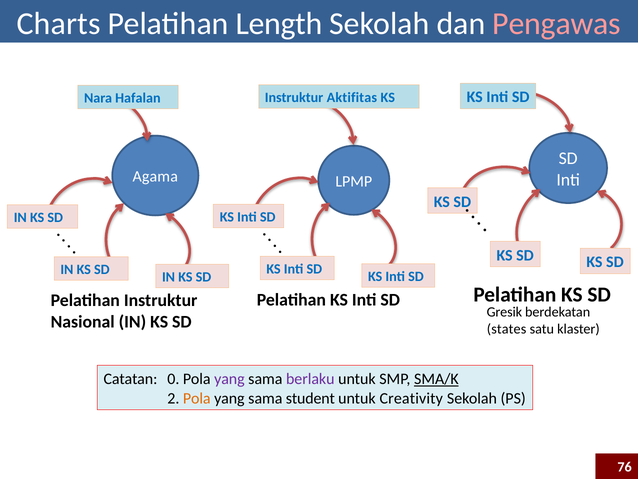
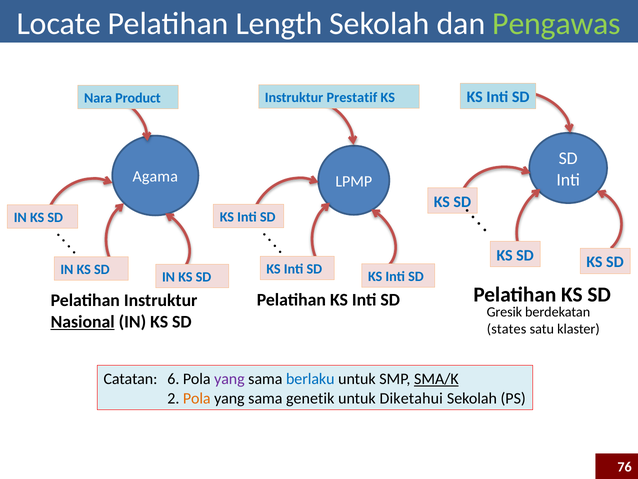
Charts: Charts -> Locate
Pengawas colour: pink -> light green
Aktifitas: Aktifitas -> Prestatif
Hafalan: Hafalan -> Product
Nasional underline: none -> present
0: 0 -> 6
berlaku colour: purple -> blue
student: student -> genetik
Creativity: Creativity -> Diketahui
